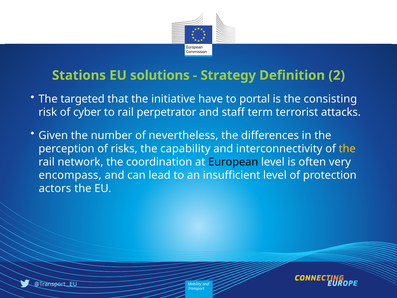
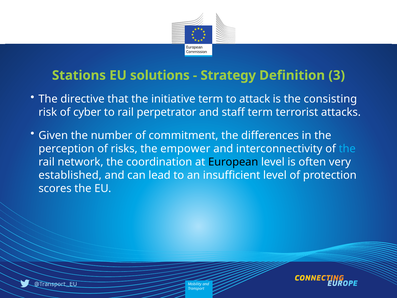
2: 2 -> 3
targeted: targeted -> directive
initiative have: have -> term
portal: portal -> attack
nevertheless: nevertheless -> commitment
capability: capability -> empower
the at (347, 148) colour: yellow -> light blue
encompass: encompass -> established
actors: actors -> scores
